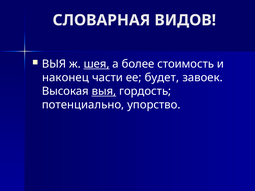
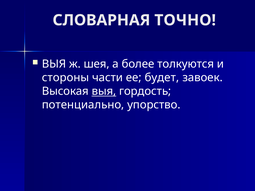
ВИДОВ: ВИДОВ -> ТОЧНО
шея underline: present -> none
стоимость: стоимость -> толкуются
наконец: наконец -> стороны
